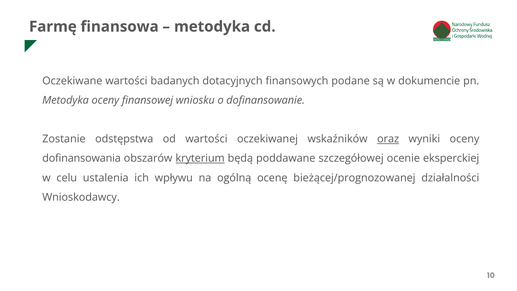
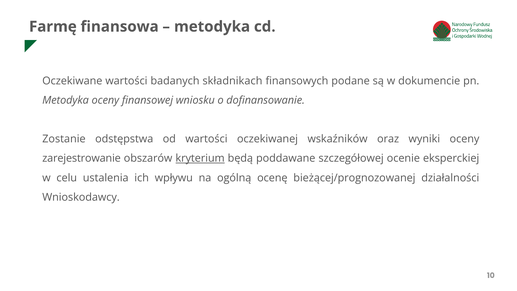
dotacyjnych: dotacyjnych -> składnikach
oraz underline: present -> none
dofinansowania: dofinansowania -> zarejestrowanie
